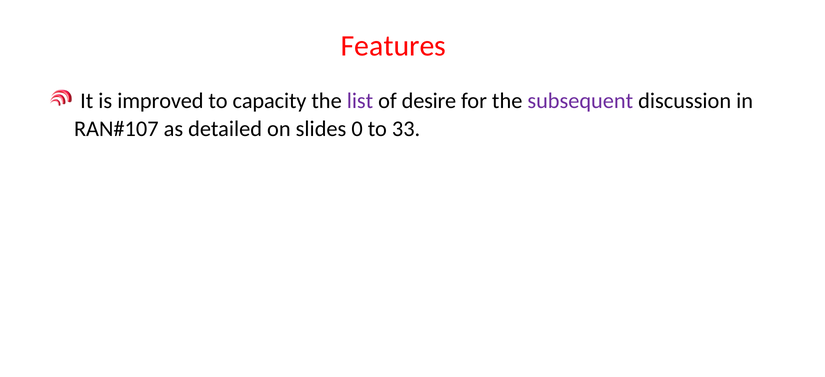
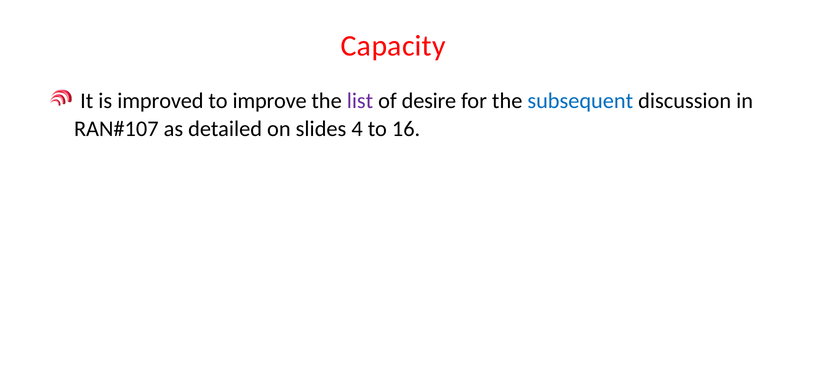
Features: Features -> Capacity
capacity: capacity -> improve
subsequent colour: purple -> blue
0: 0 -> 4
33: 33 -> 16
